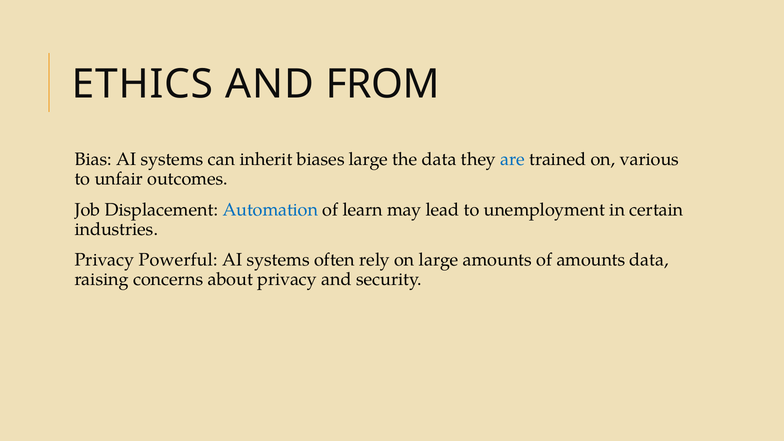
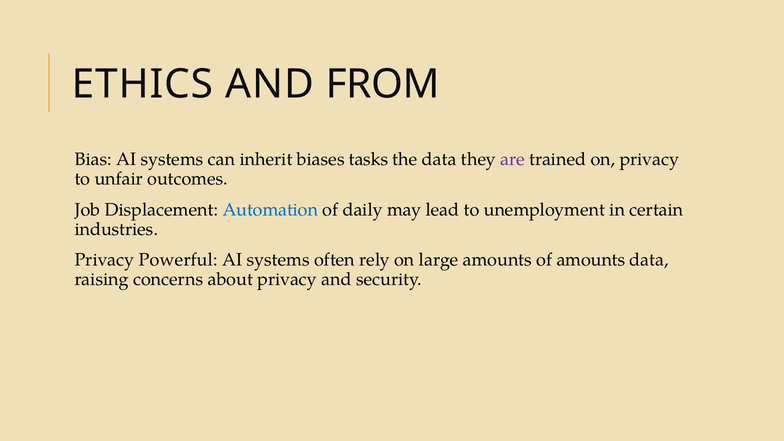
biases large: large -> tasks
are colour: blue -> purple
on various: various -> privacy
learn: learn -> daily
